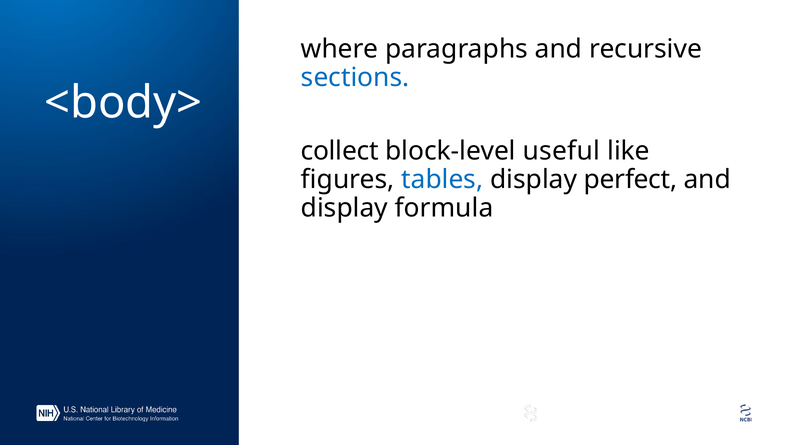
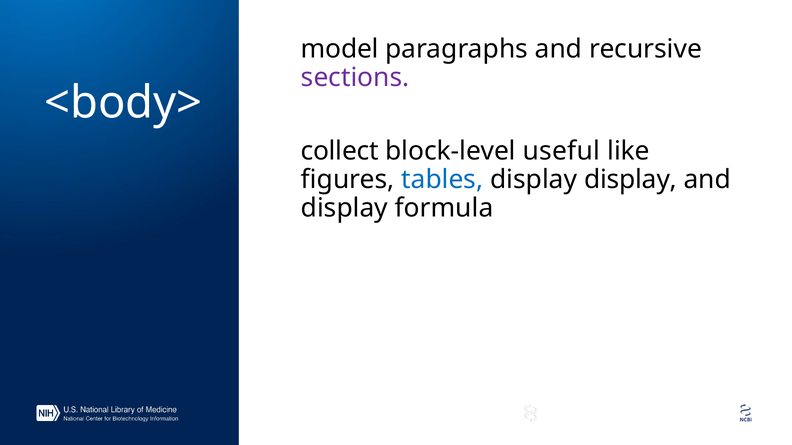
where: where -> model
sections colour: blue -> purple
display perfect: perfect -> display
